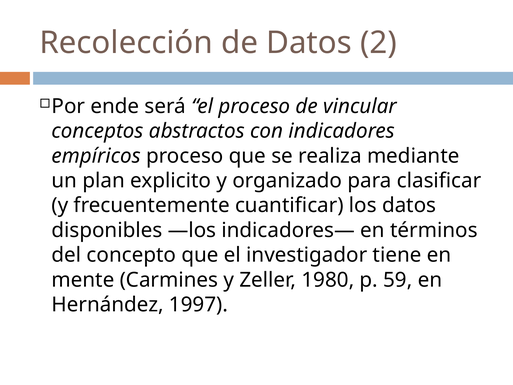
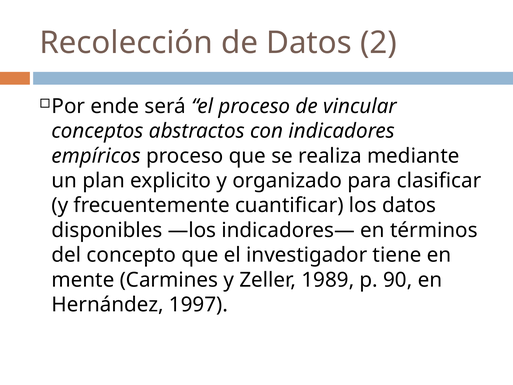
1980: 1980 -> 1989
59: 59 -> 90
